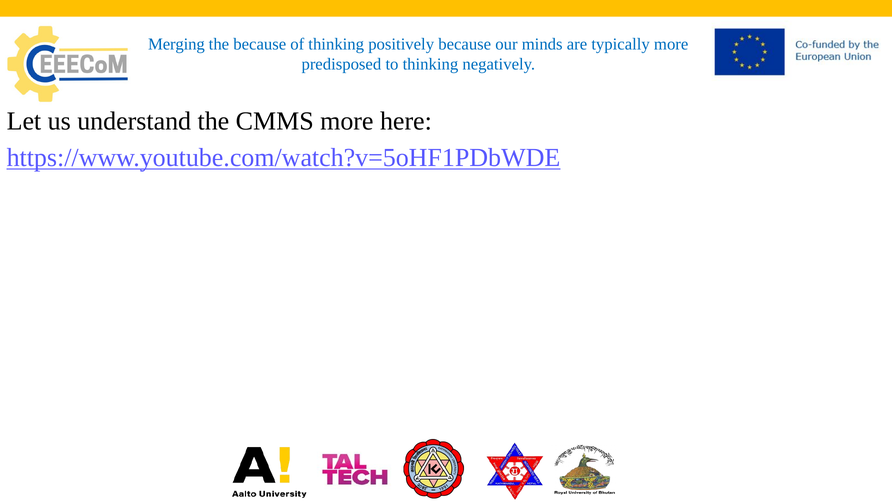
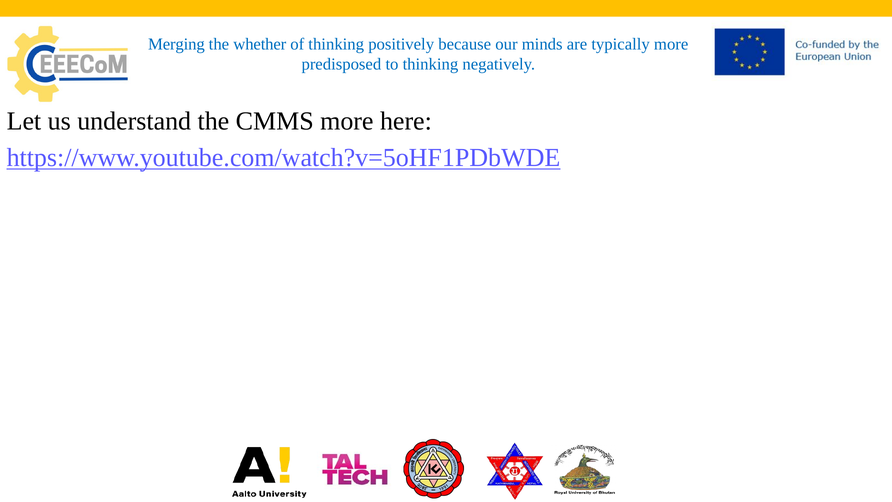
the because: because -> whether
